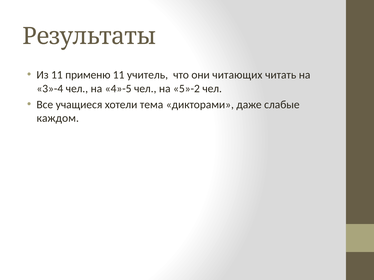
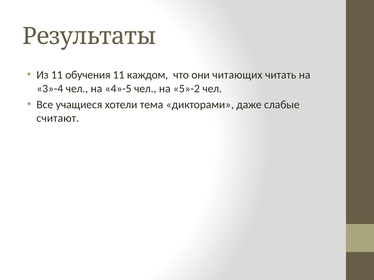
применю: применю -> обучения
учитель: учитель -> каждом
каждом: каждом -> считают
